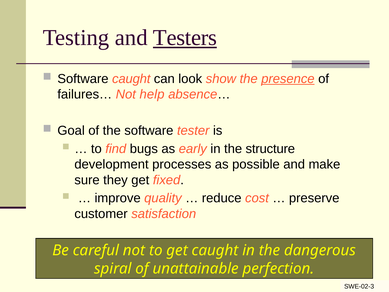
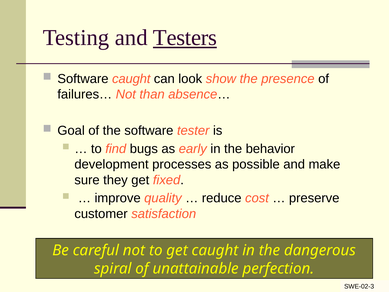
presence underline: present -> none
help: help -> than
structure: structure -> behavior
